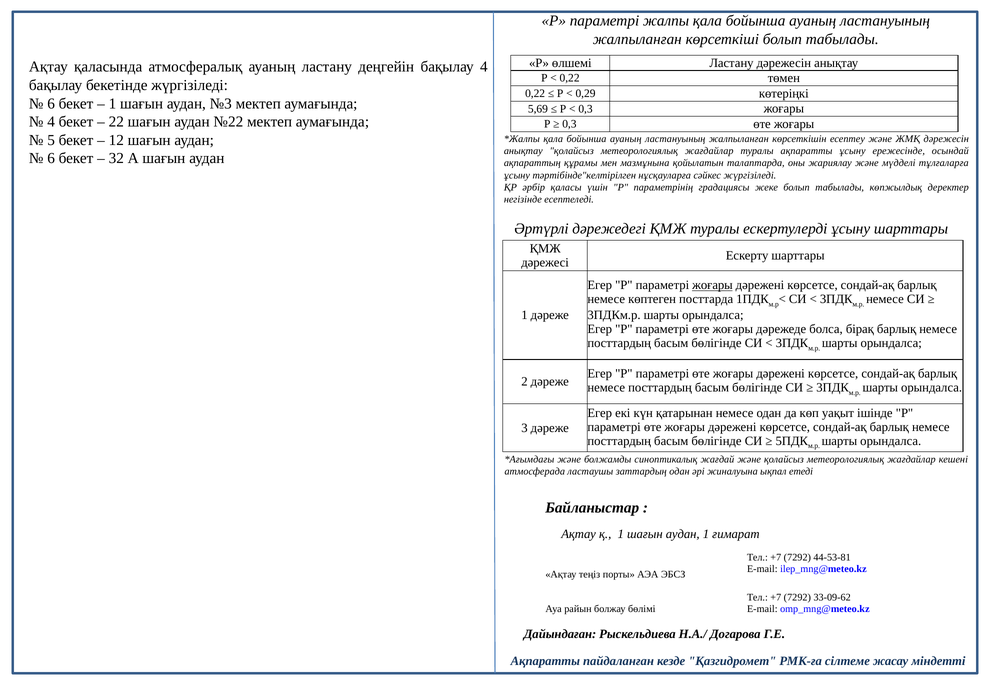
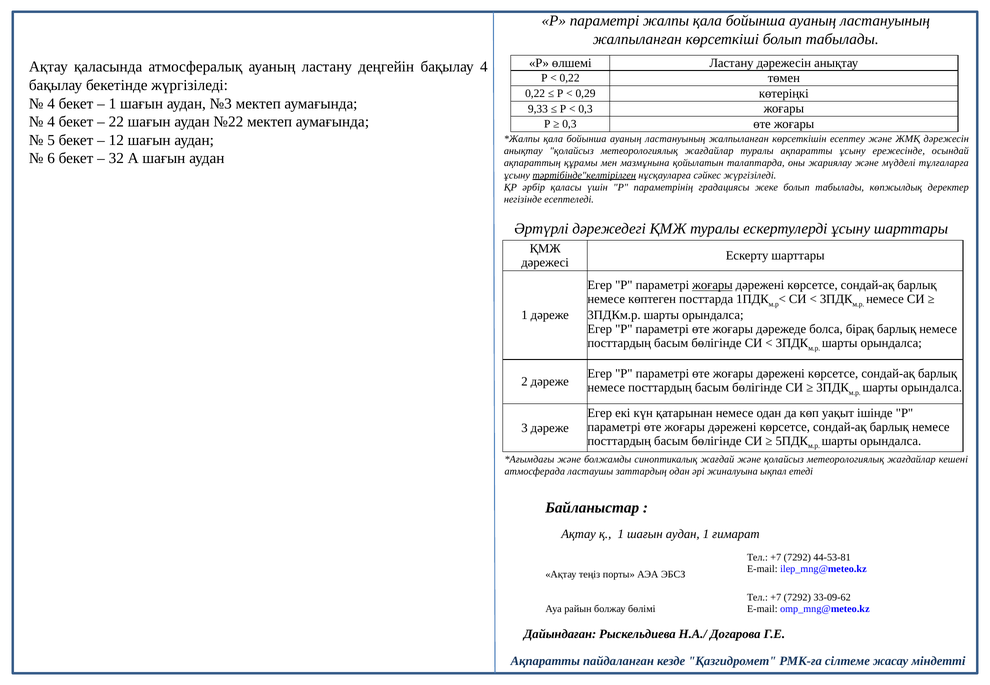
6 at (51, 104): 6 -> 4
5,69: 5,69 -> 9,33
тәртібінде"келтірілген underline: none -> present
